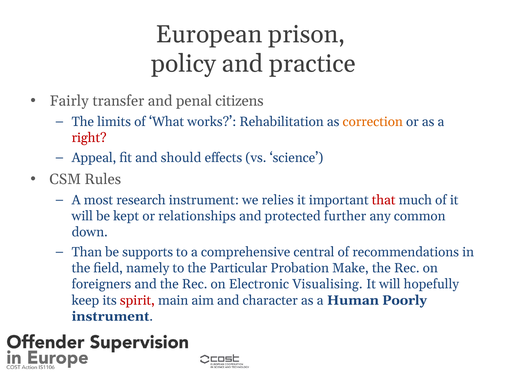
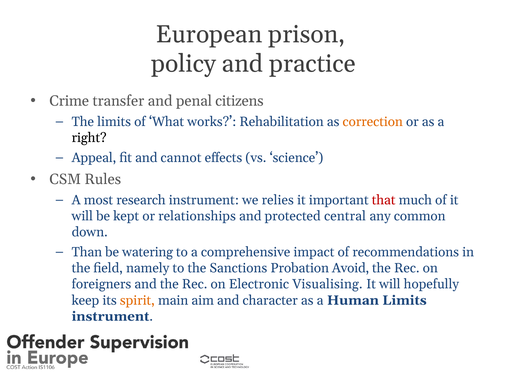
Fairly: Fairly -> Crime
right colour: red -> black
should: should -> cannot
further: further -> central
supports: supports -> watering
central: central -> impact
Particular: Particular -> Sanctions
Make: Make -> Avoid
spirit colour: red -> orange
Human Poorly: Poorly -> Limits
